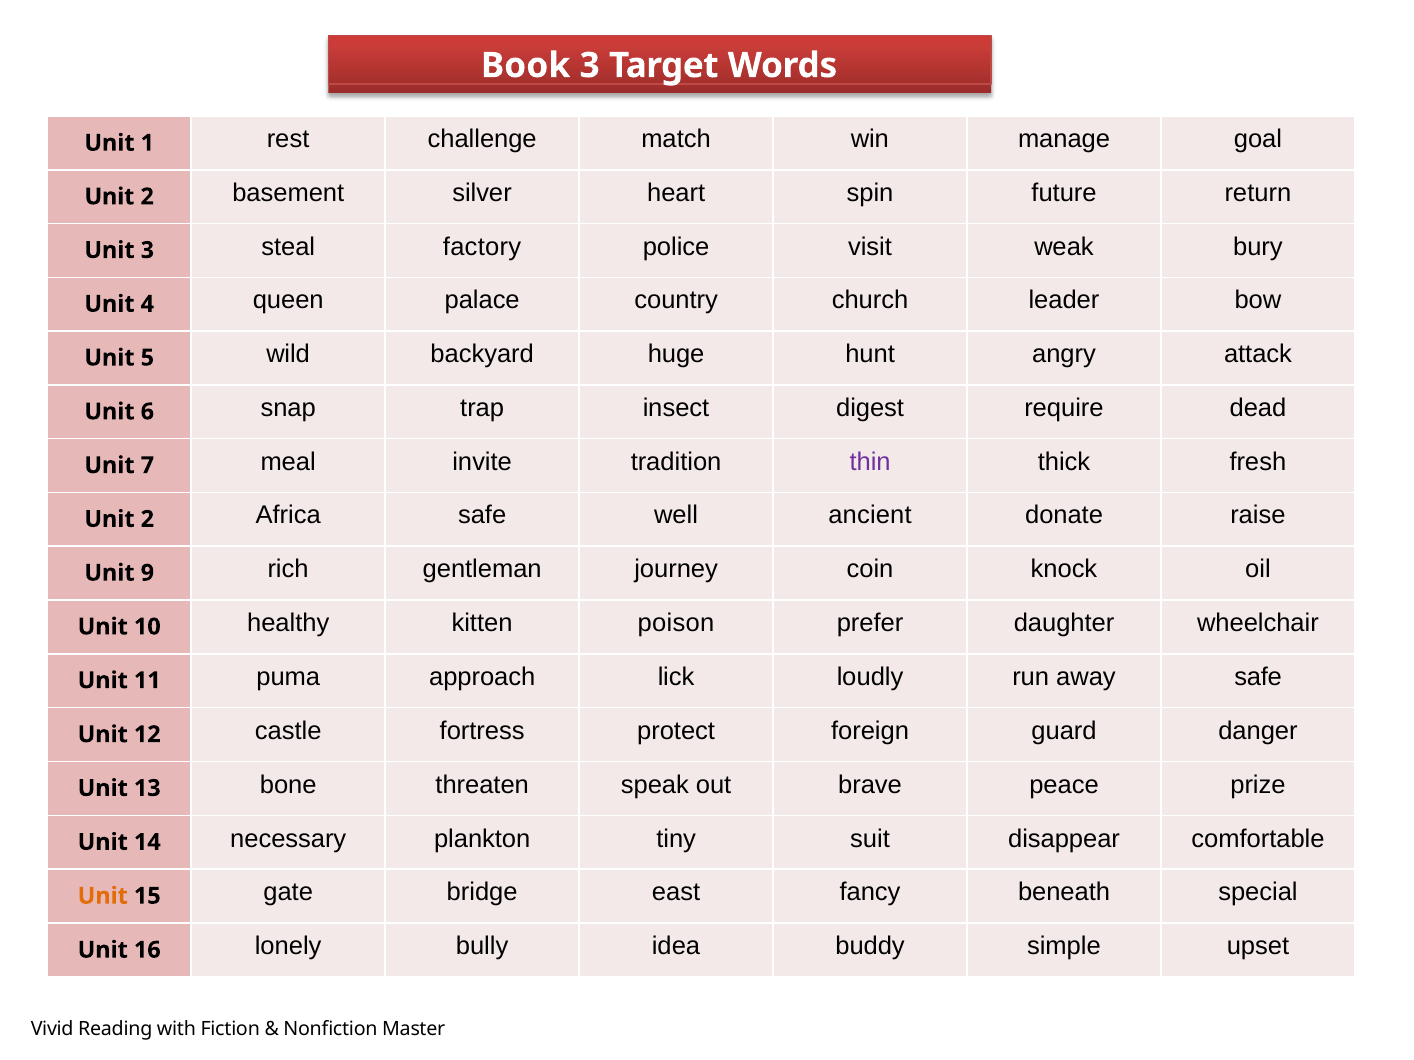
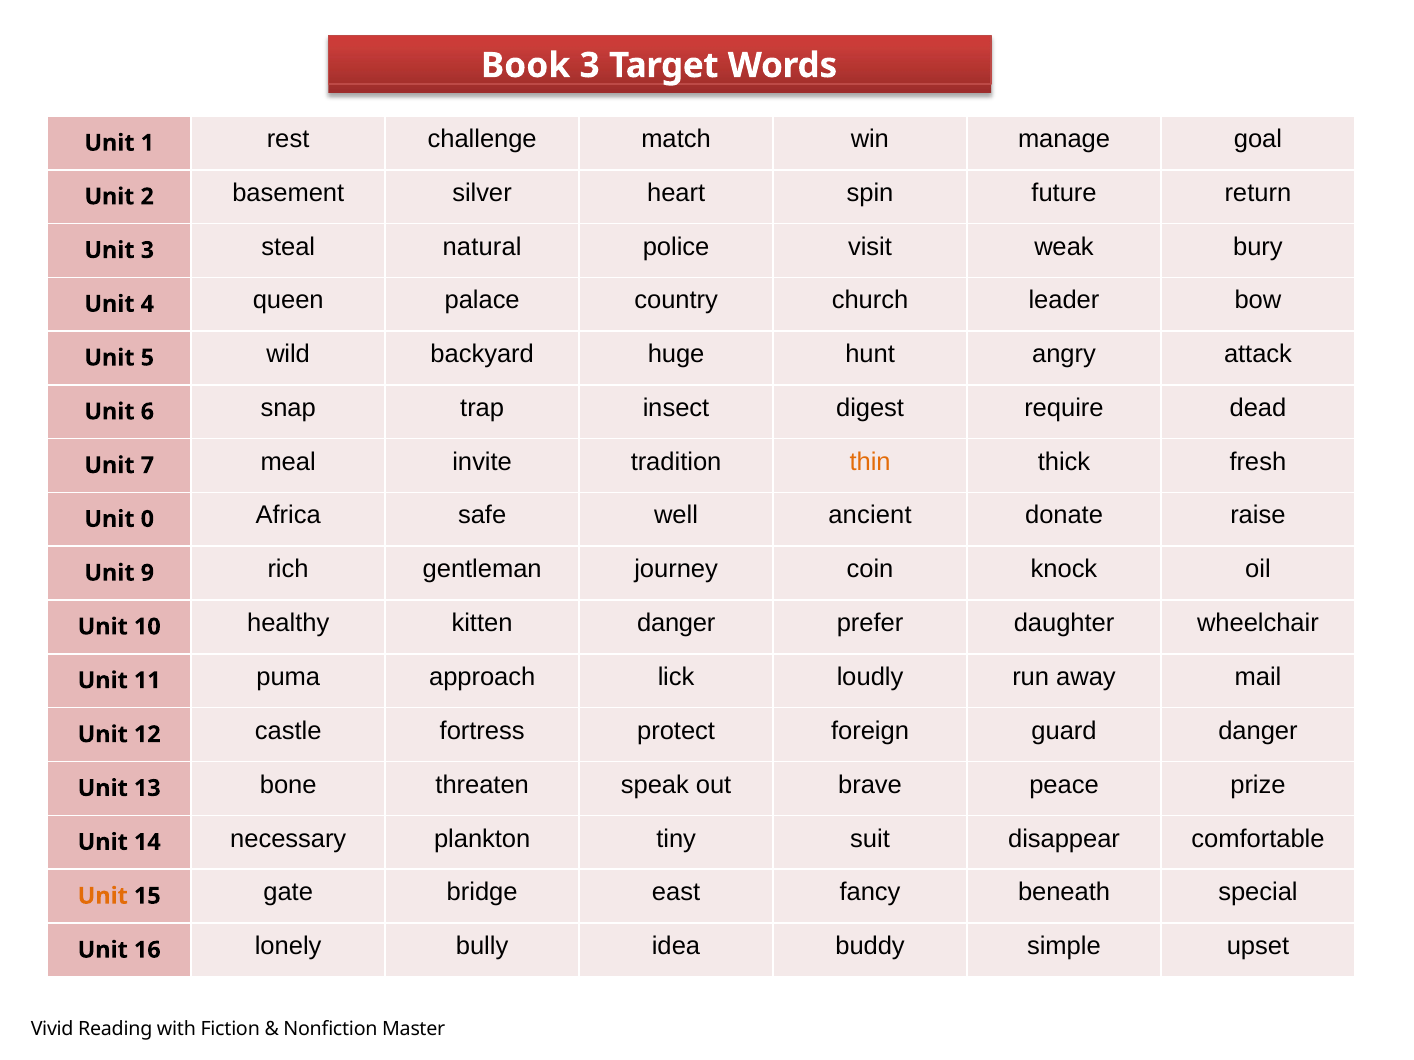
factory: factory -> natural
thin colour: purple -> orange
2 at (147, 519): 2 -> 0
kitten poison: poison -> danger
away safe: safe -> mail
